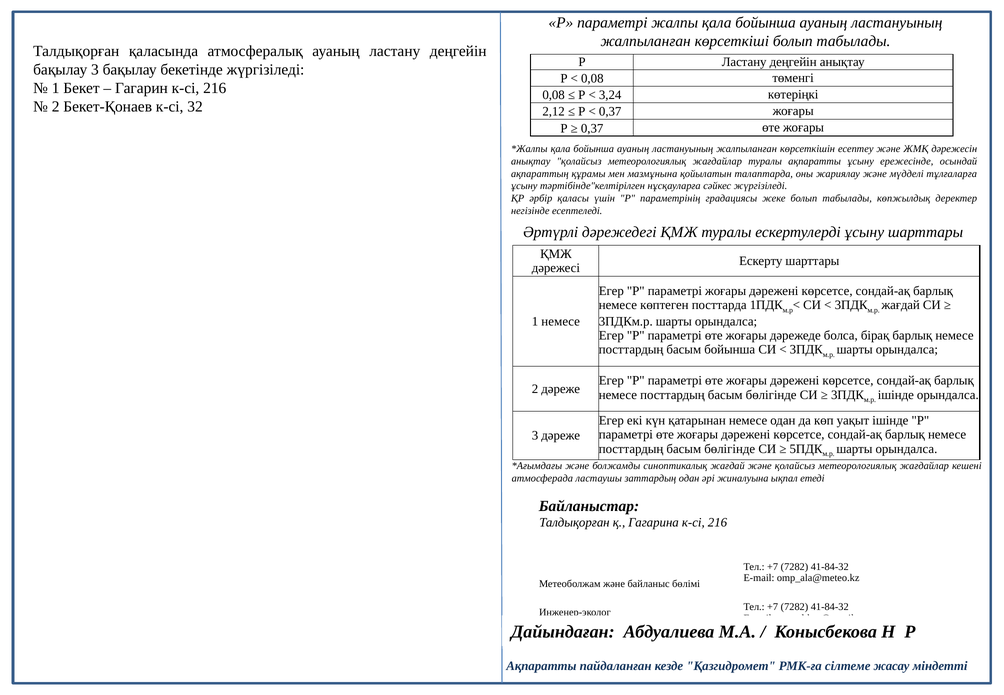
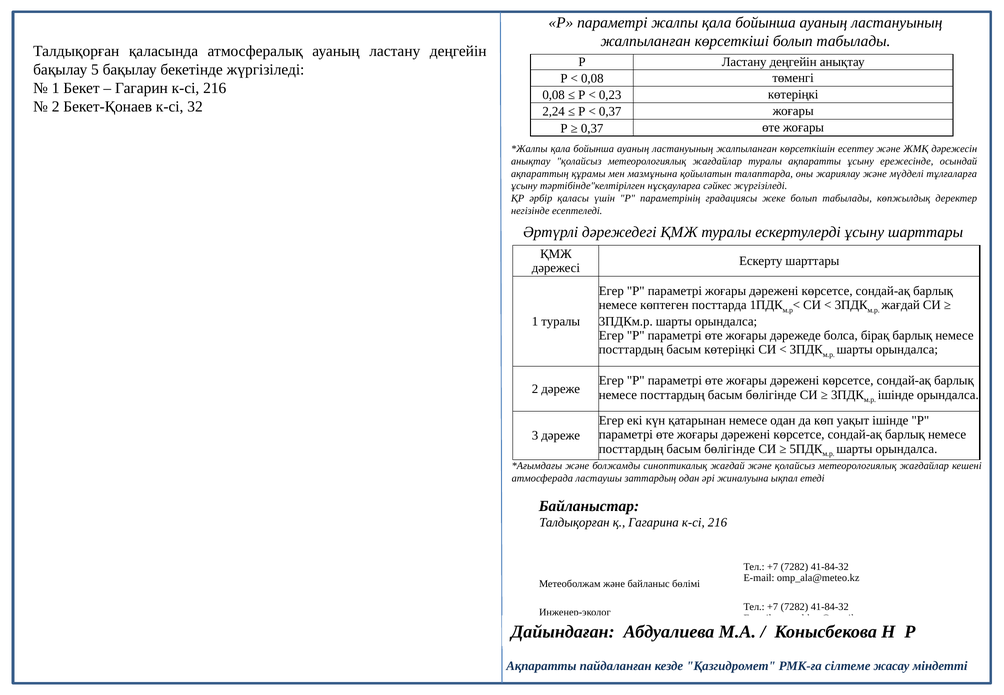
бақылау 3: 3 -> 5
3,24: 3,24 -> 0,23
2,12: 2,12 -> 2,24
1 немесе: немесе -> туралы
басым бойынша: бойынша -> көтеріңкі
